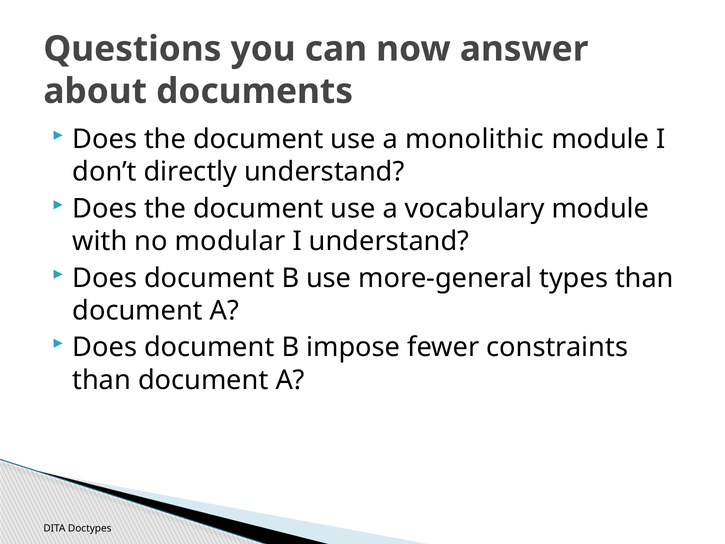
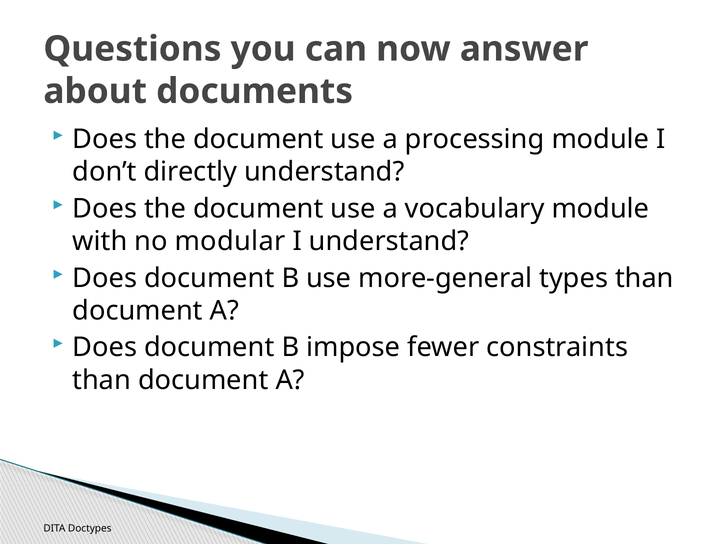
monolithic: monolithic -> processing
